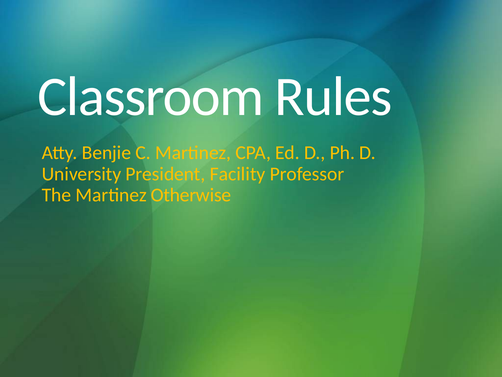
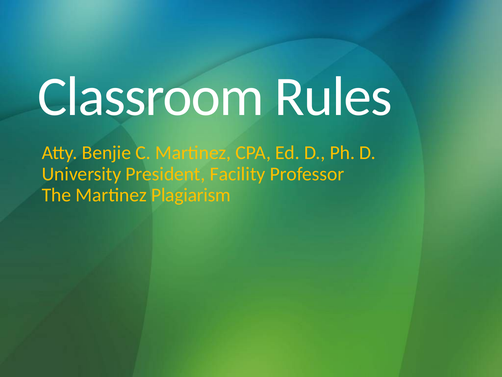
Otherwise: Otherwise -> Plagiarism
